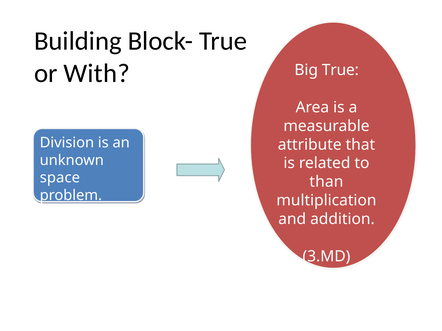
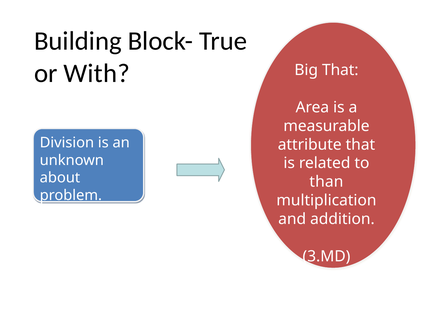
Big True: True -> That
space: space -> about
